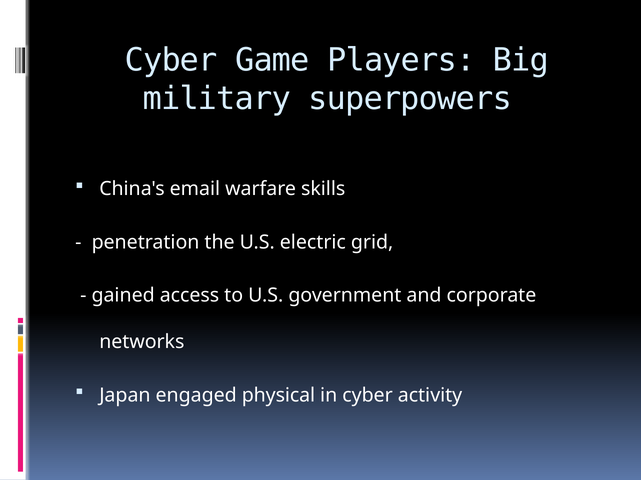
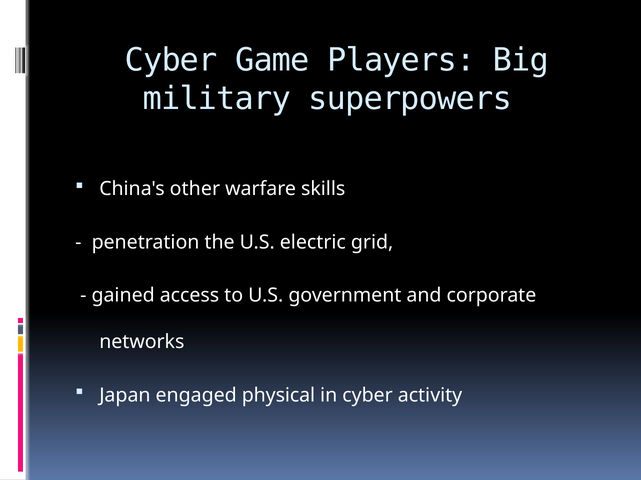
email: email -> other
